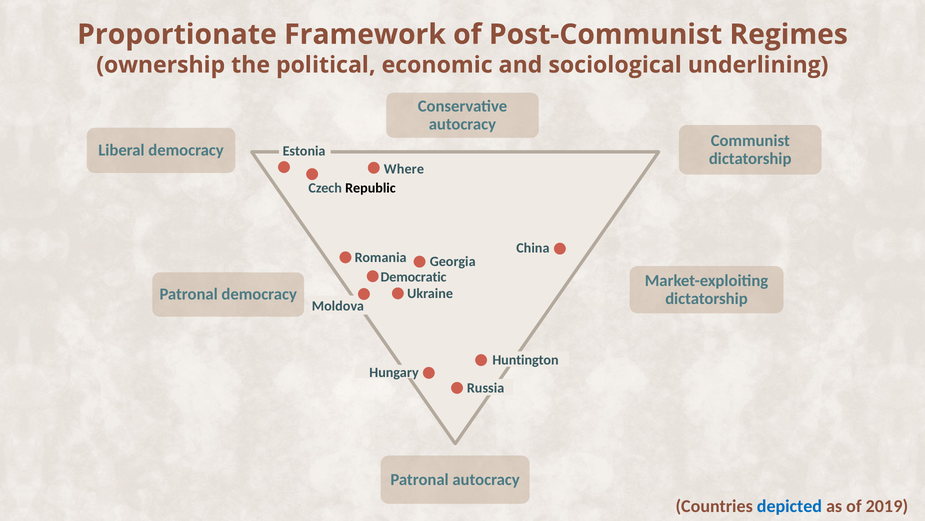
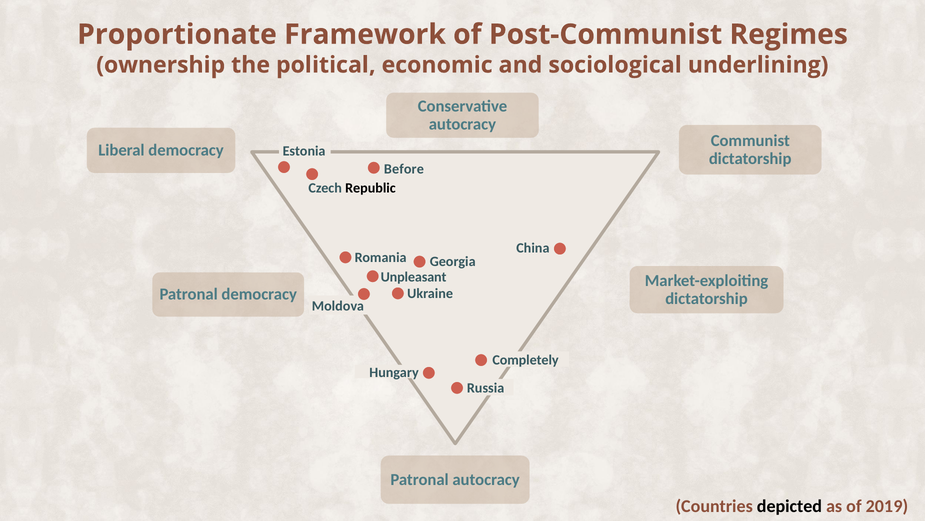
Where: Where -> Before
Democratic: Democratic -> Unpleasant
Huntington: Huntington -> Completely
depicted colour: blue -> black
